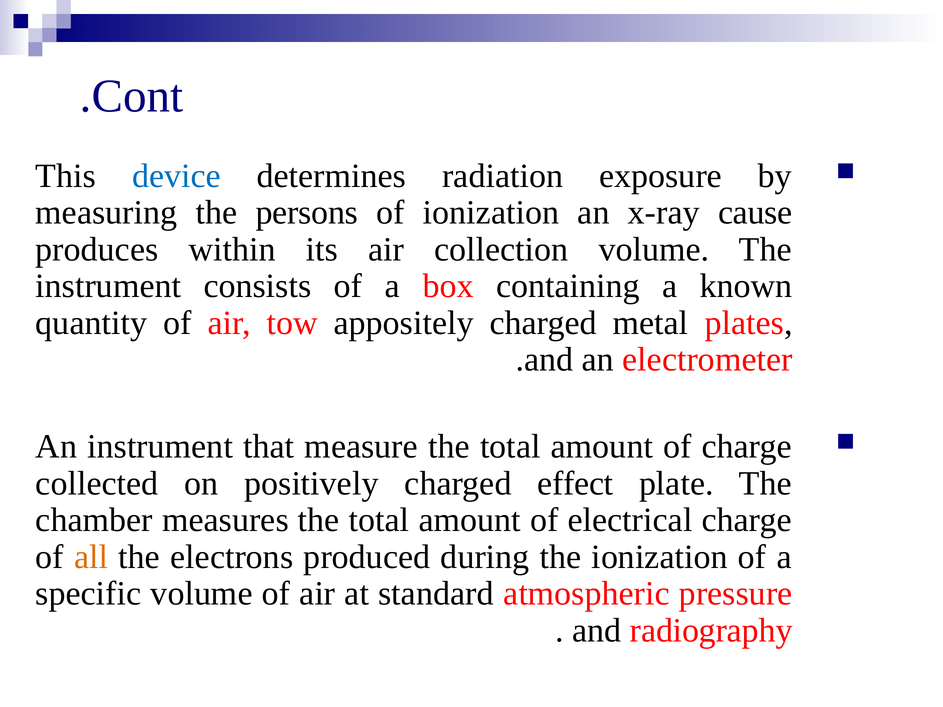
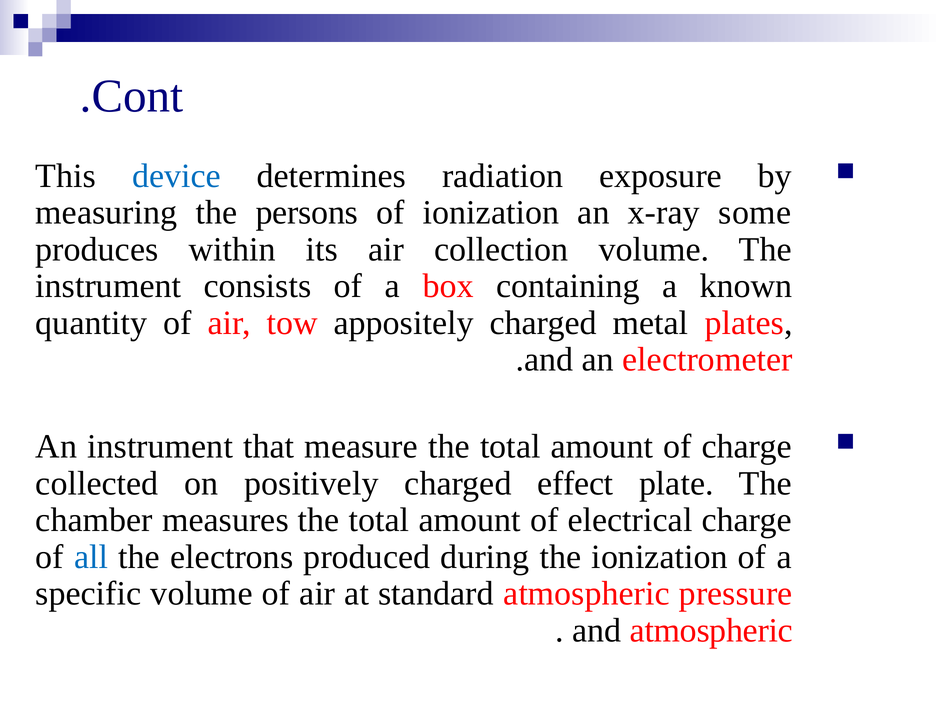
cause: cause -> some
all colour: orange -> blue
and radiography: radiography -> atmospheric
